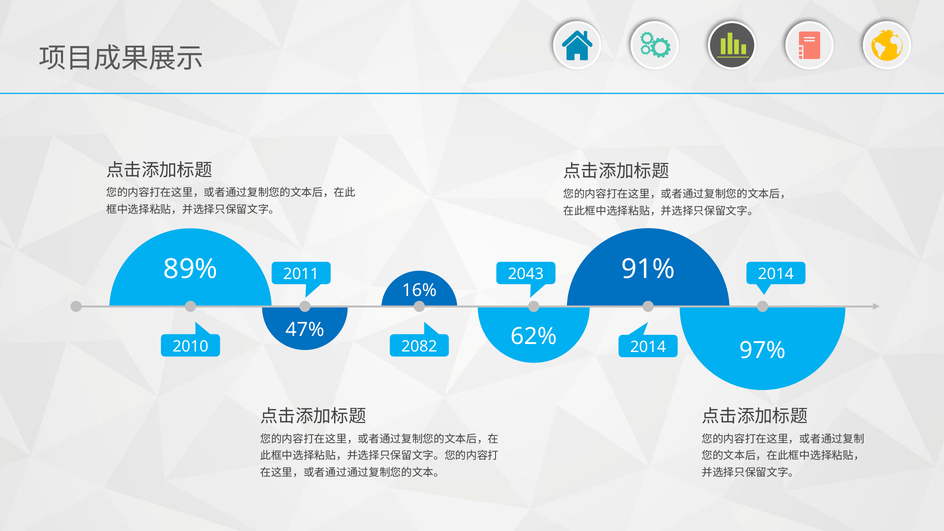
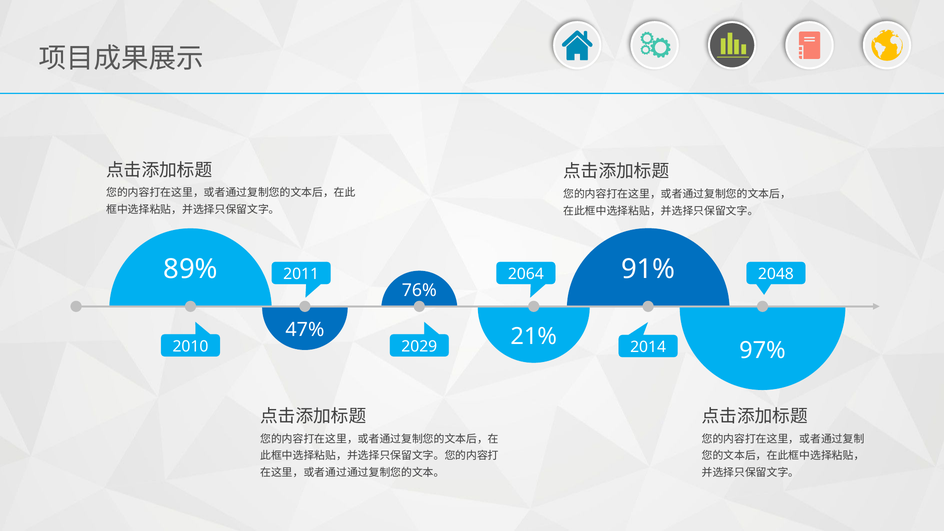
91% 2014: 2014 -> 2048
2043: 2043 -> 2064
16%: 16% -> 76%
62%: 62% -> 21%
2082: 2082 -> 2029
